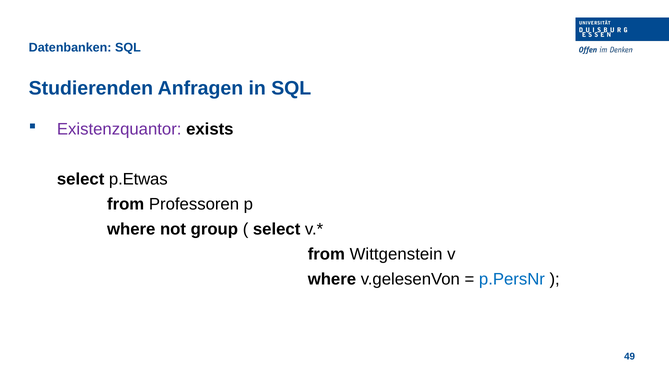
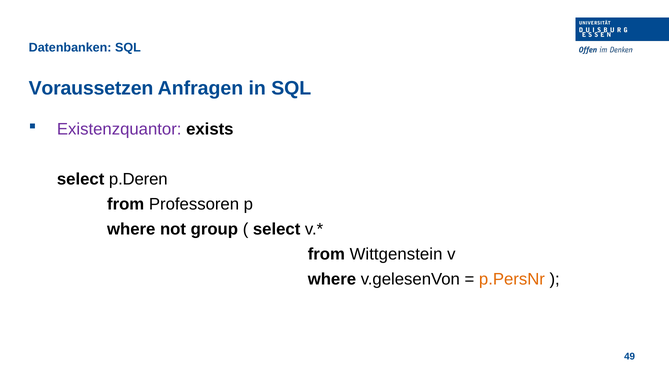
Studierenden: Studierenden -> Voraussetzen
p.Etwas: p.Etwas -> p.Deren
p.PersNr colour: blue -> orange
